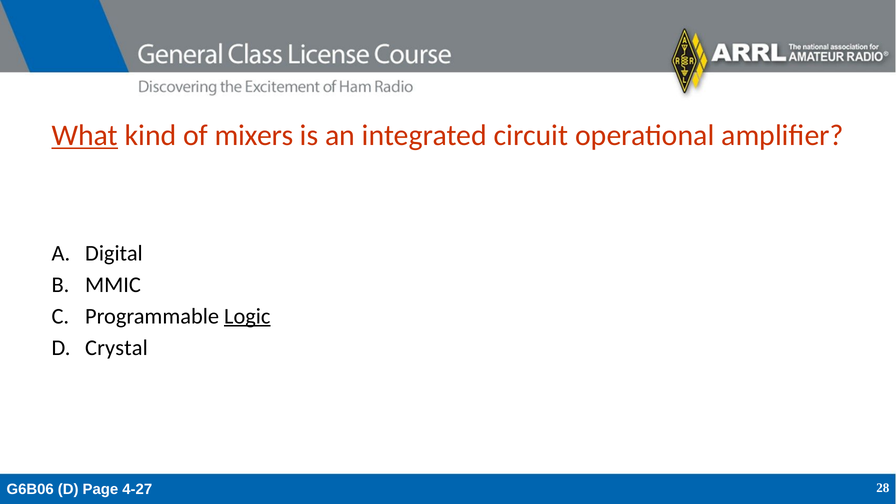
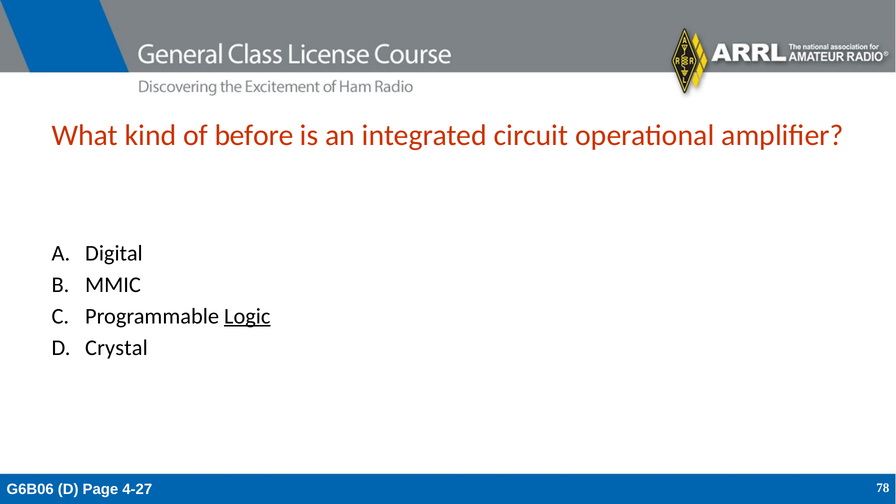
What underline: present -> none
mixers: mixers -> before
28: 28 -> 78
